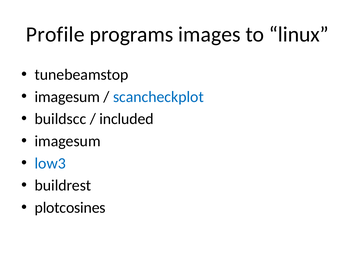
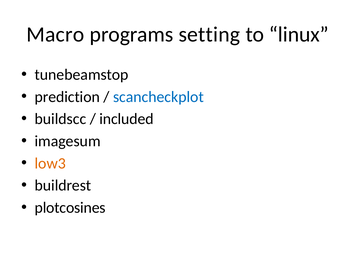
Profile: Profile -> Macro
images: images -> setting
imagesum at (67, 97): imagesum -> prediction
low3 colour: blue -> orange
